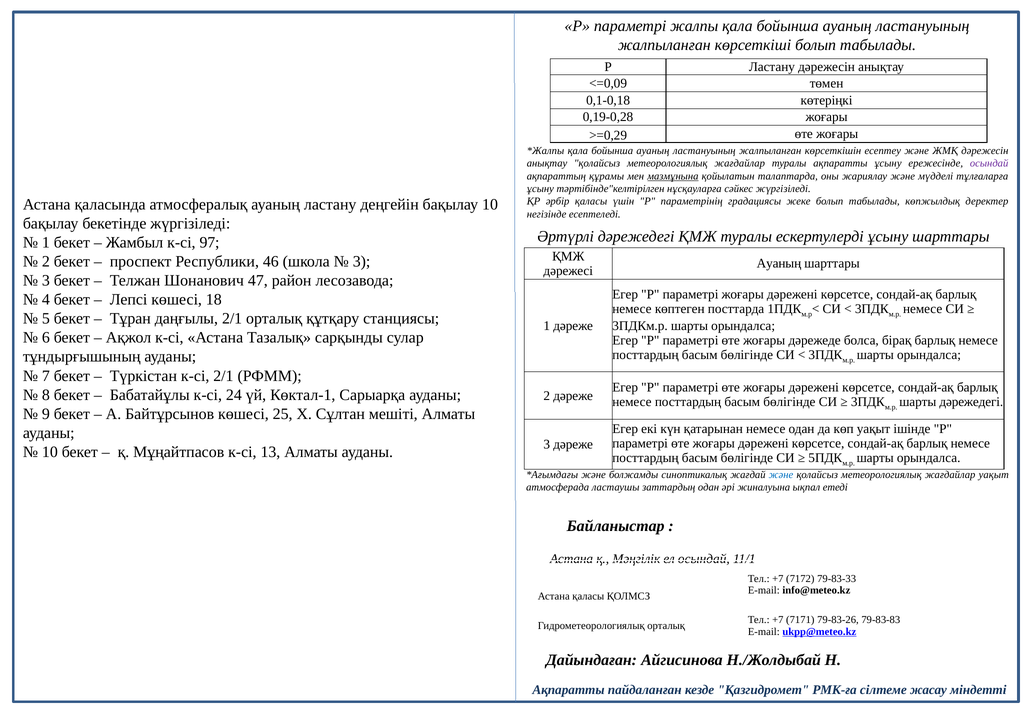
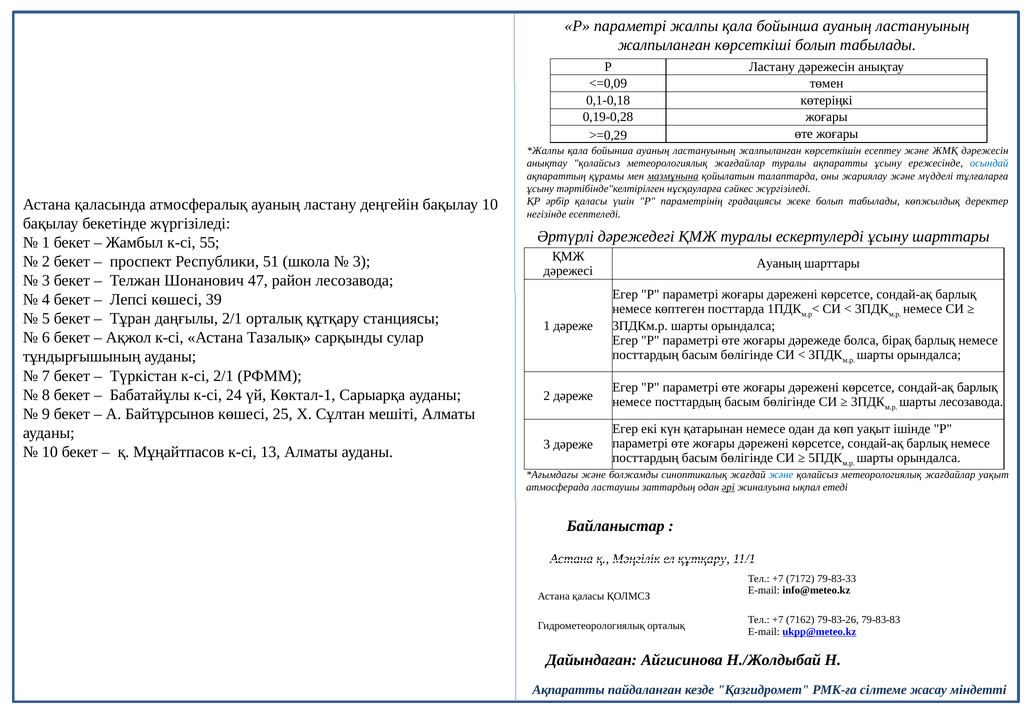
осындай at (989, 164) colour: purple -> blue
97: 97 -> 55
46: 46 -> 51
18: 18 -> 39
шарты дәрежедегі: дәрежедегі -> лесозавода
әрі underline: none -> present
ел осындай: осындай -> құтқару
7171: 7171 -> 7162
